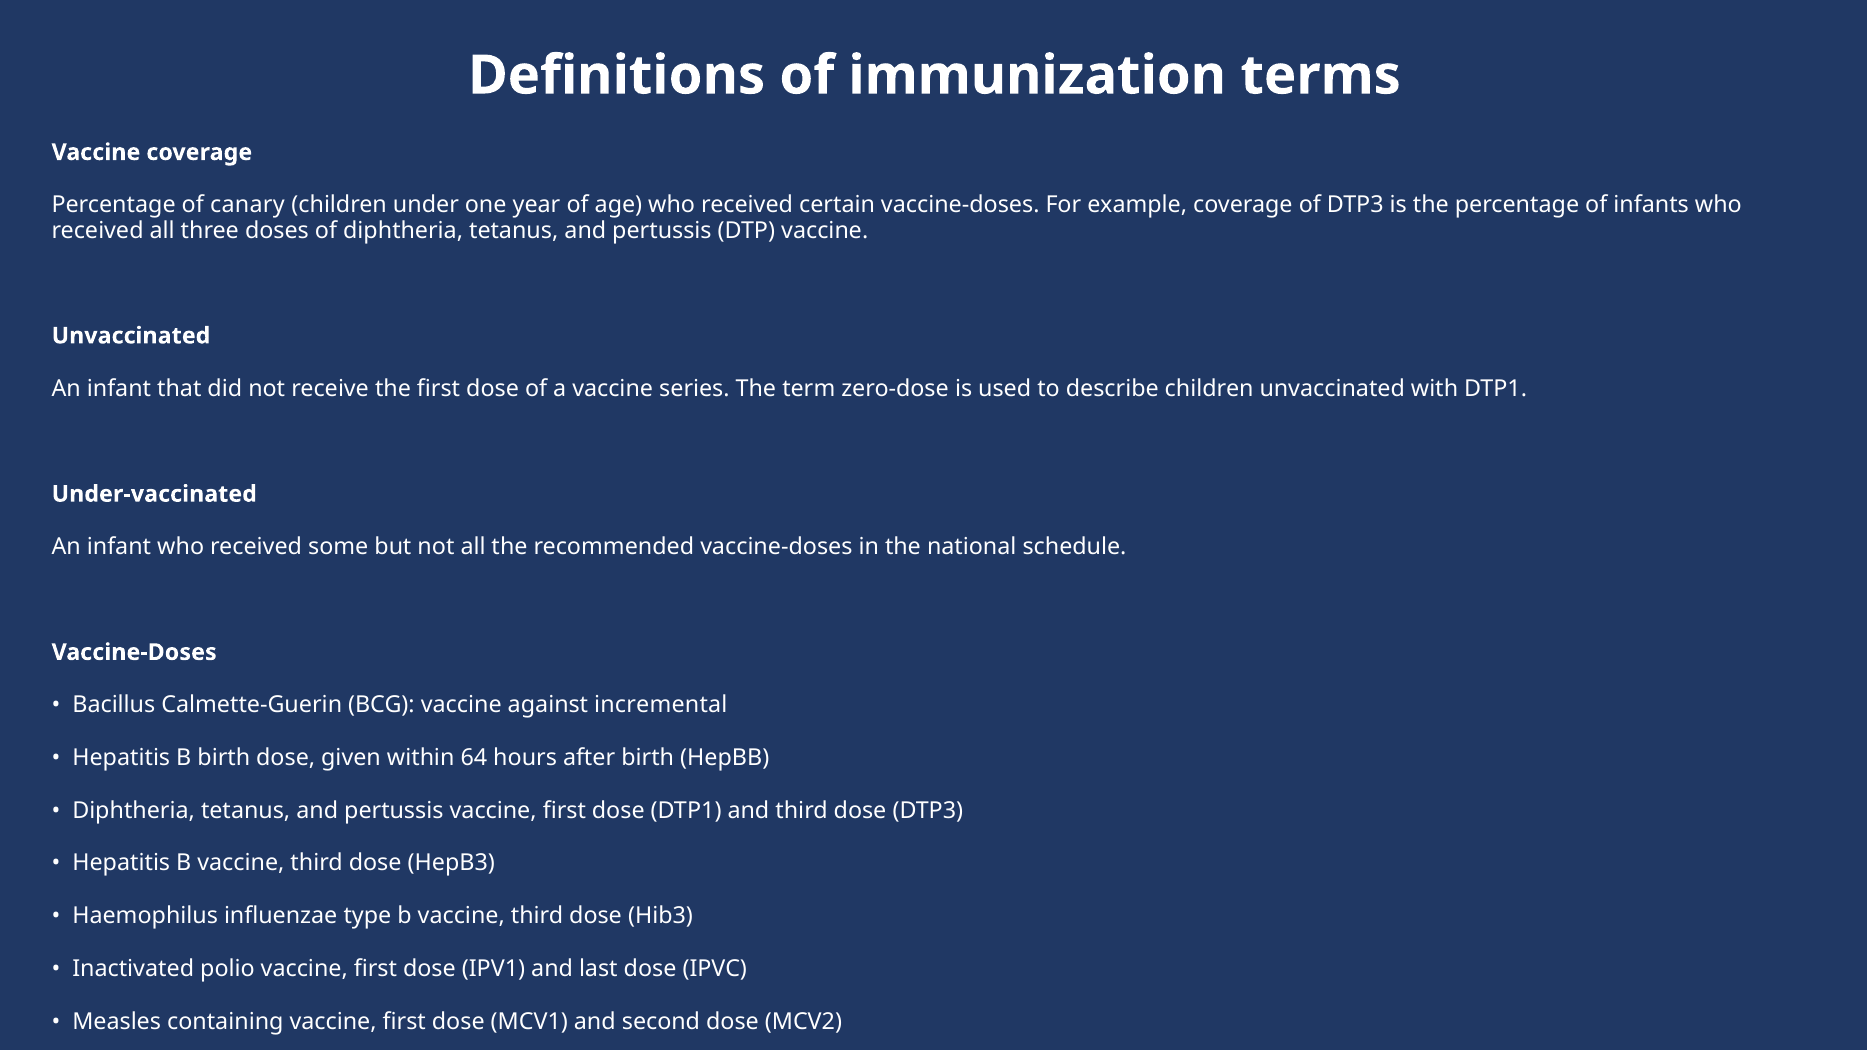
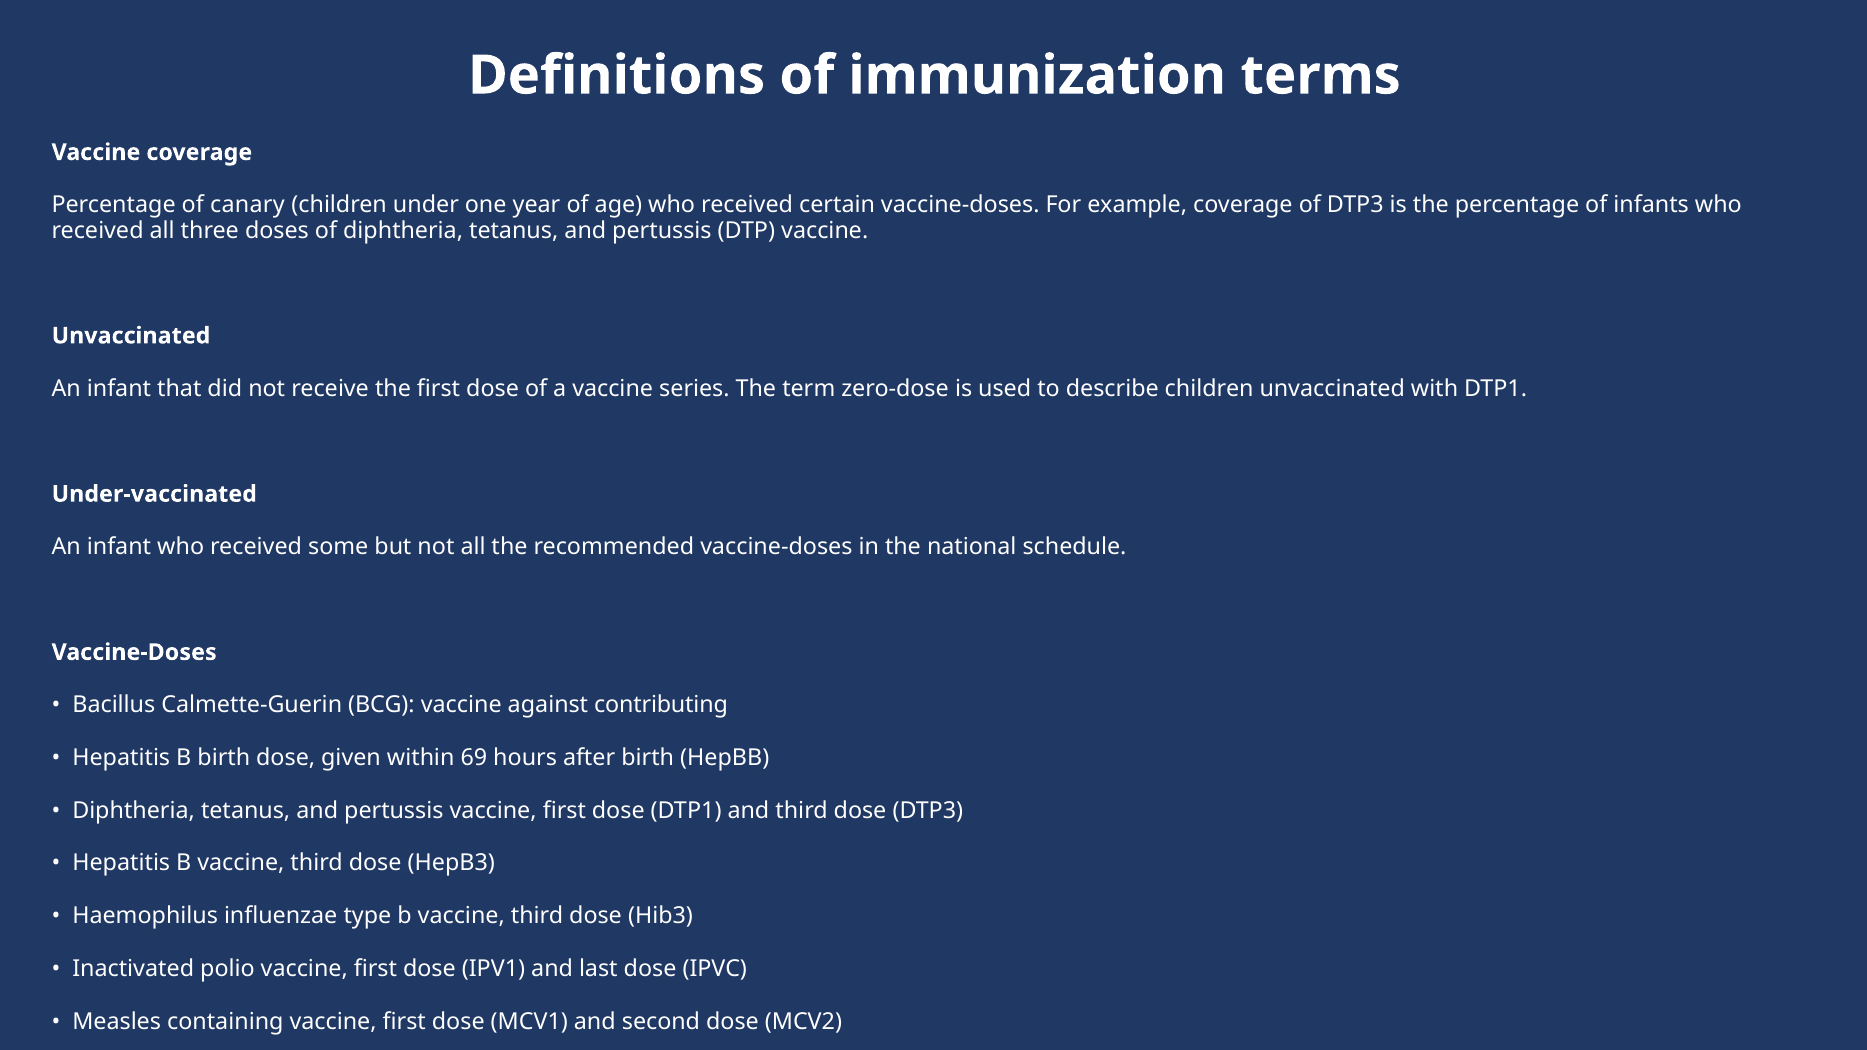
incremental: incremental -> contributing
64: 64 -> 69
